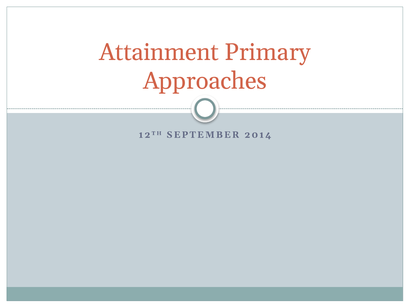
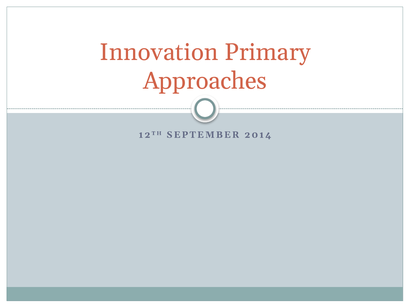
Attainment: Attainment -> Innovation
